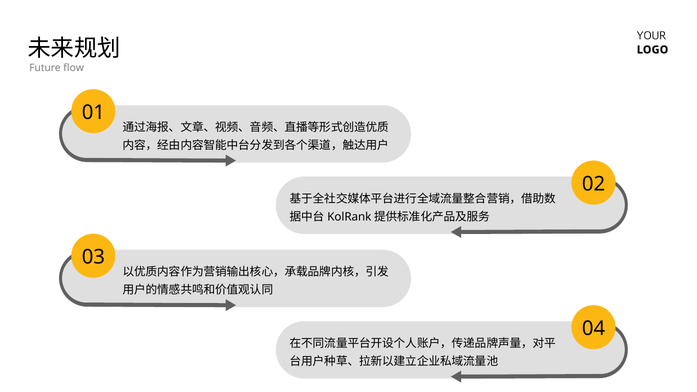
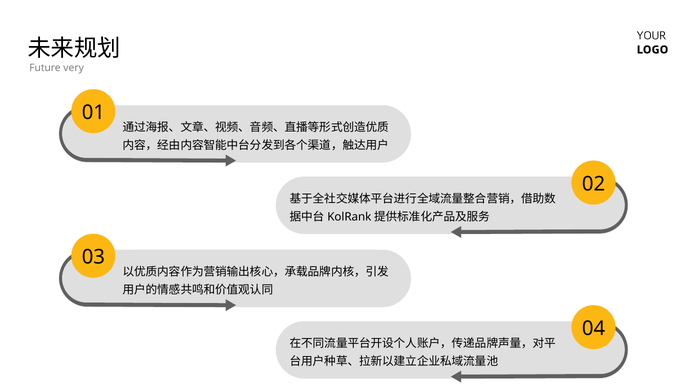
flow: flow -> very
